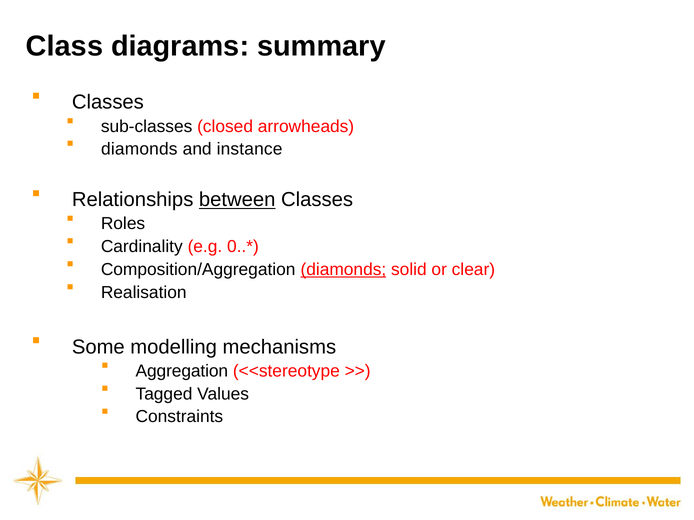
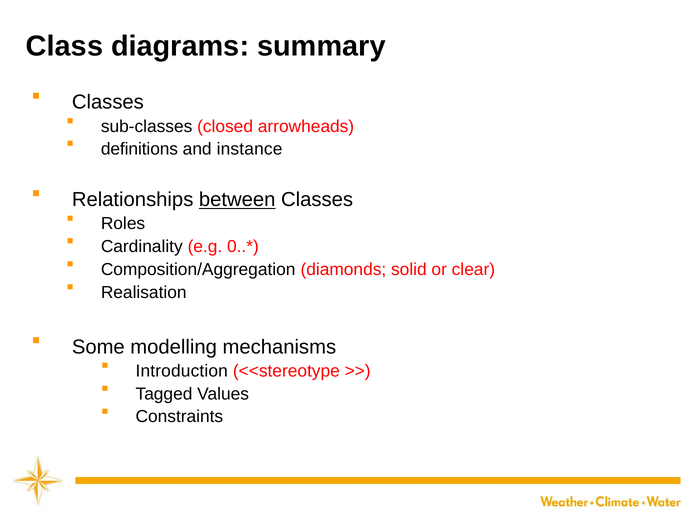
diamonds at (139, 149): diamonds -> definitions
diamonds at (343, 270) underline: present -> none
Aggregation: Aggregation -> Introduction
